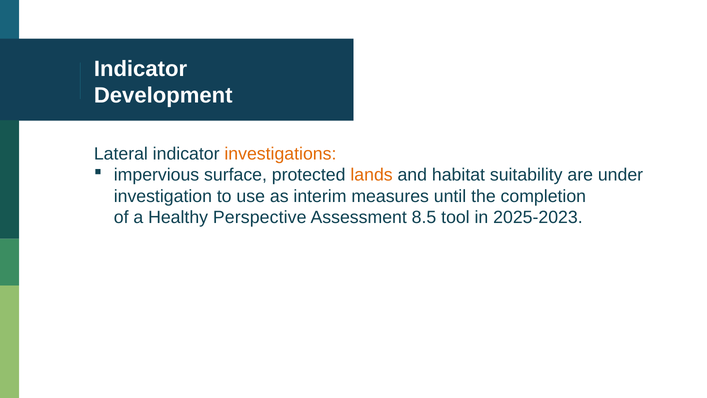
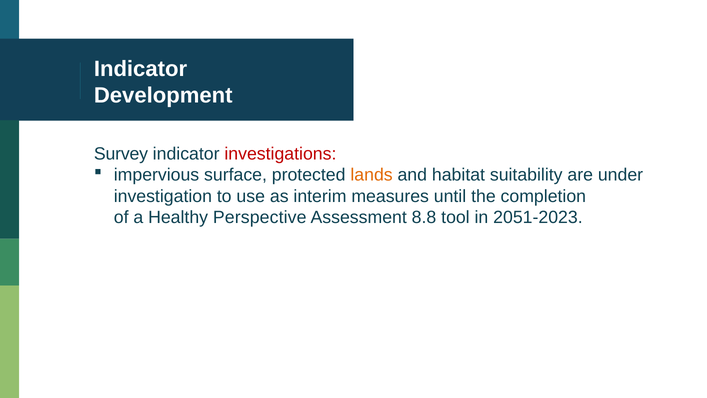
Lateral: Lateral -> Survey
investigations colour: orange -> red
8.5: 8.5 -> 8.8
2025-2023: 2025-2023 -> 2051-2023
